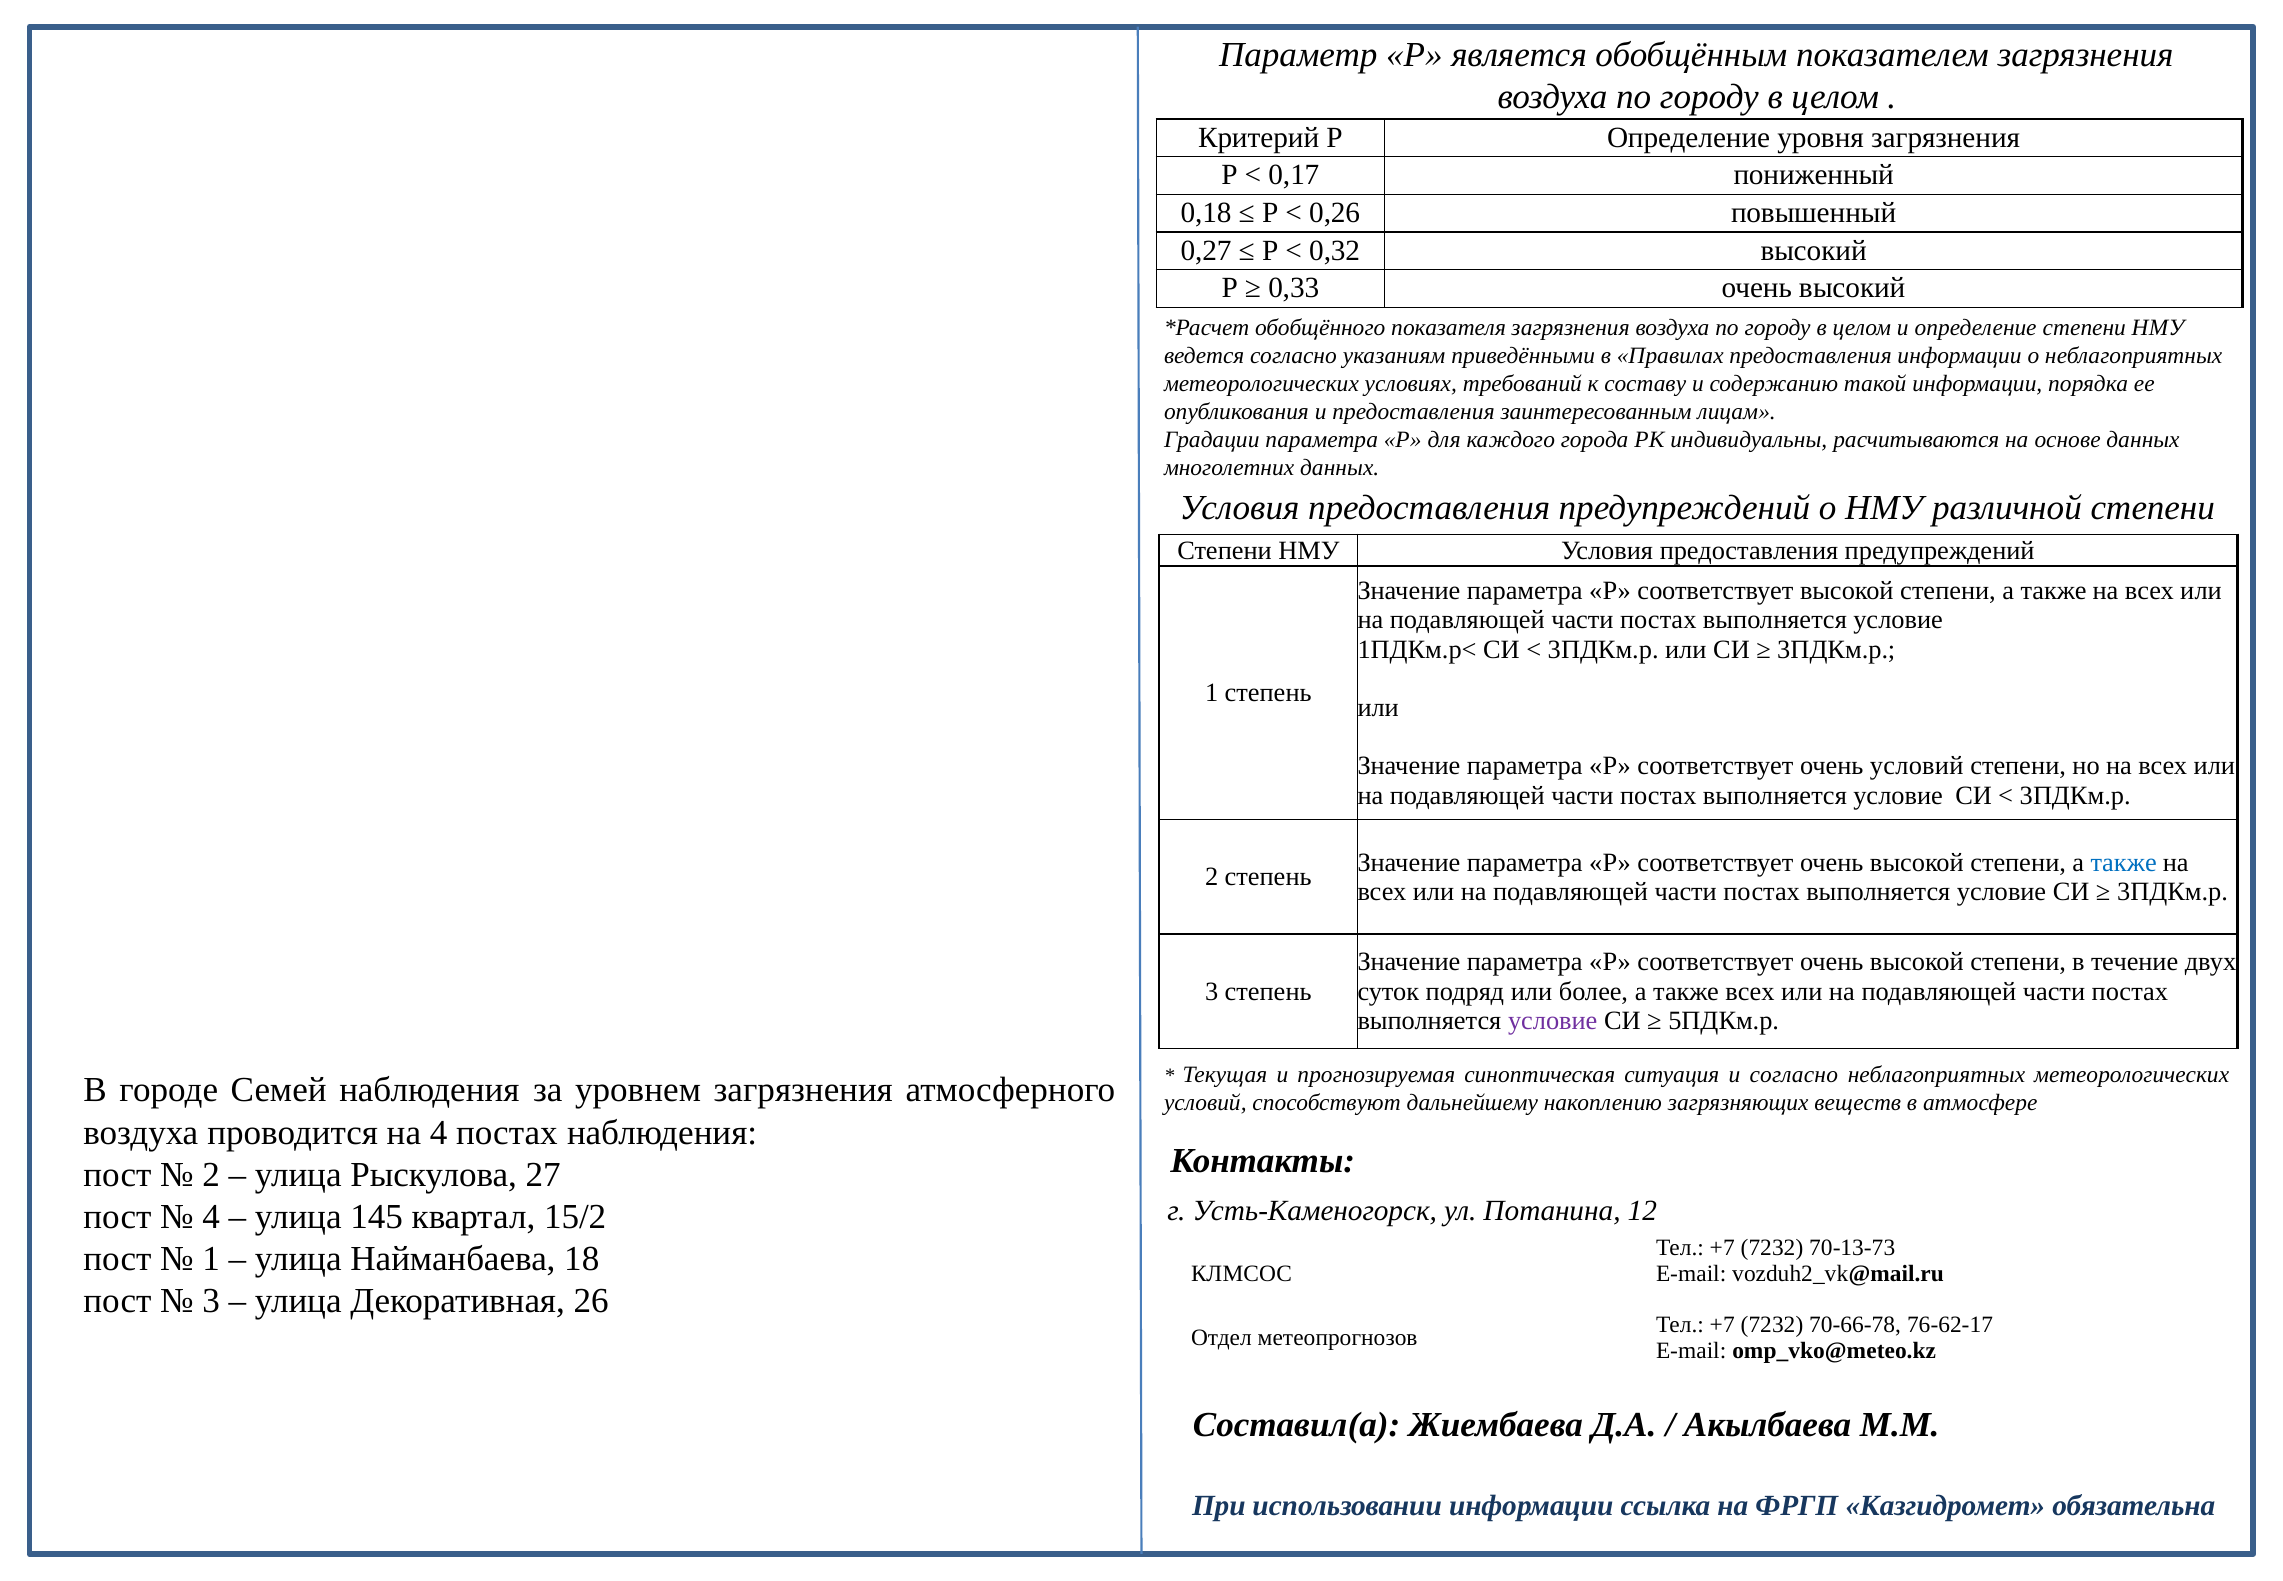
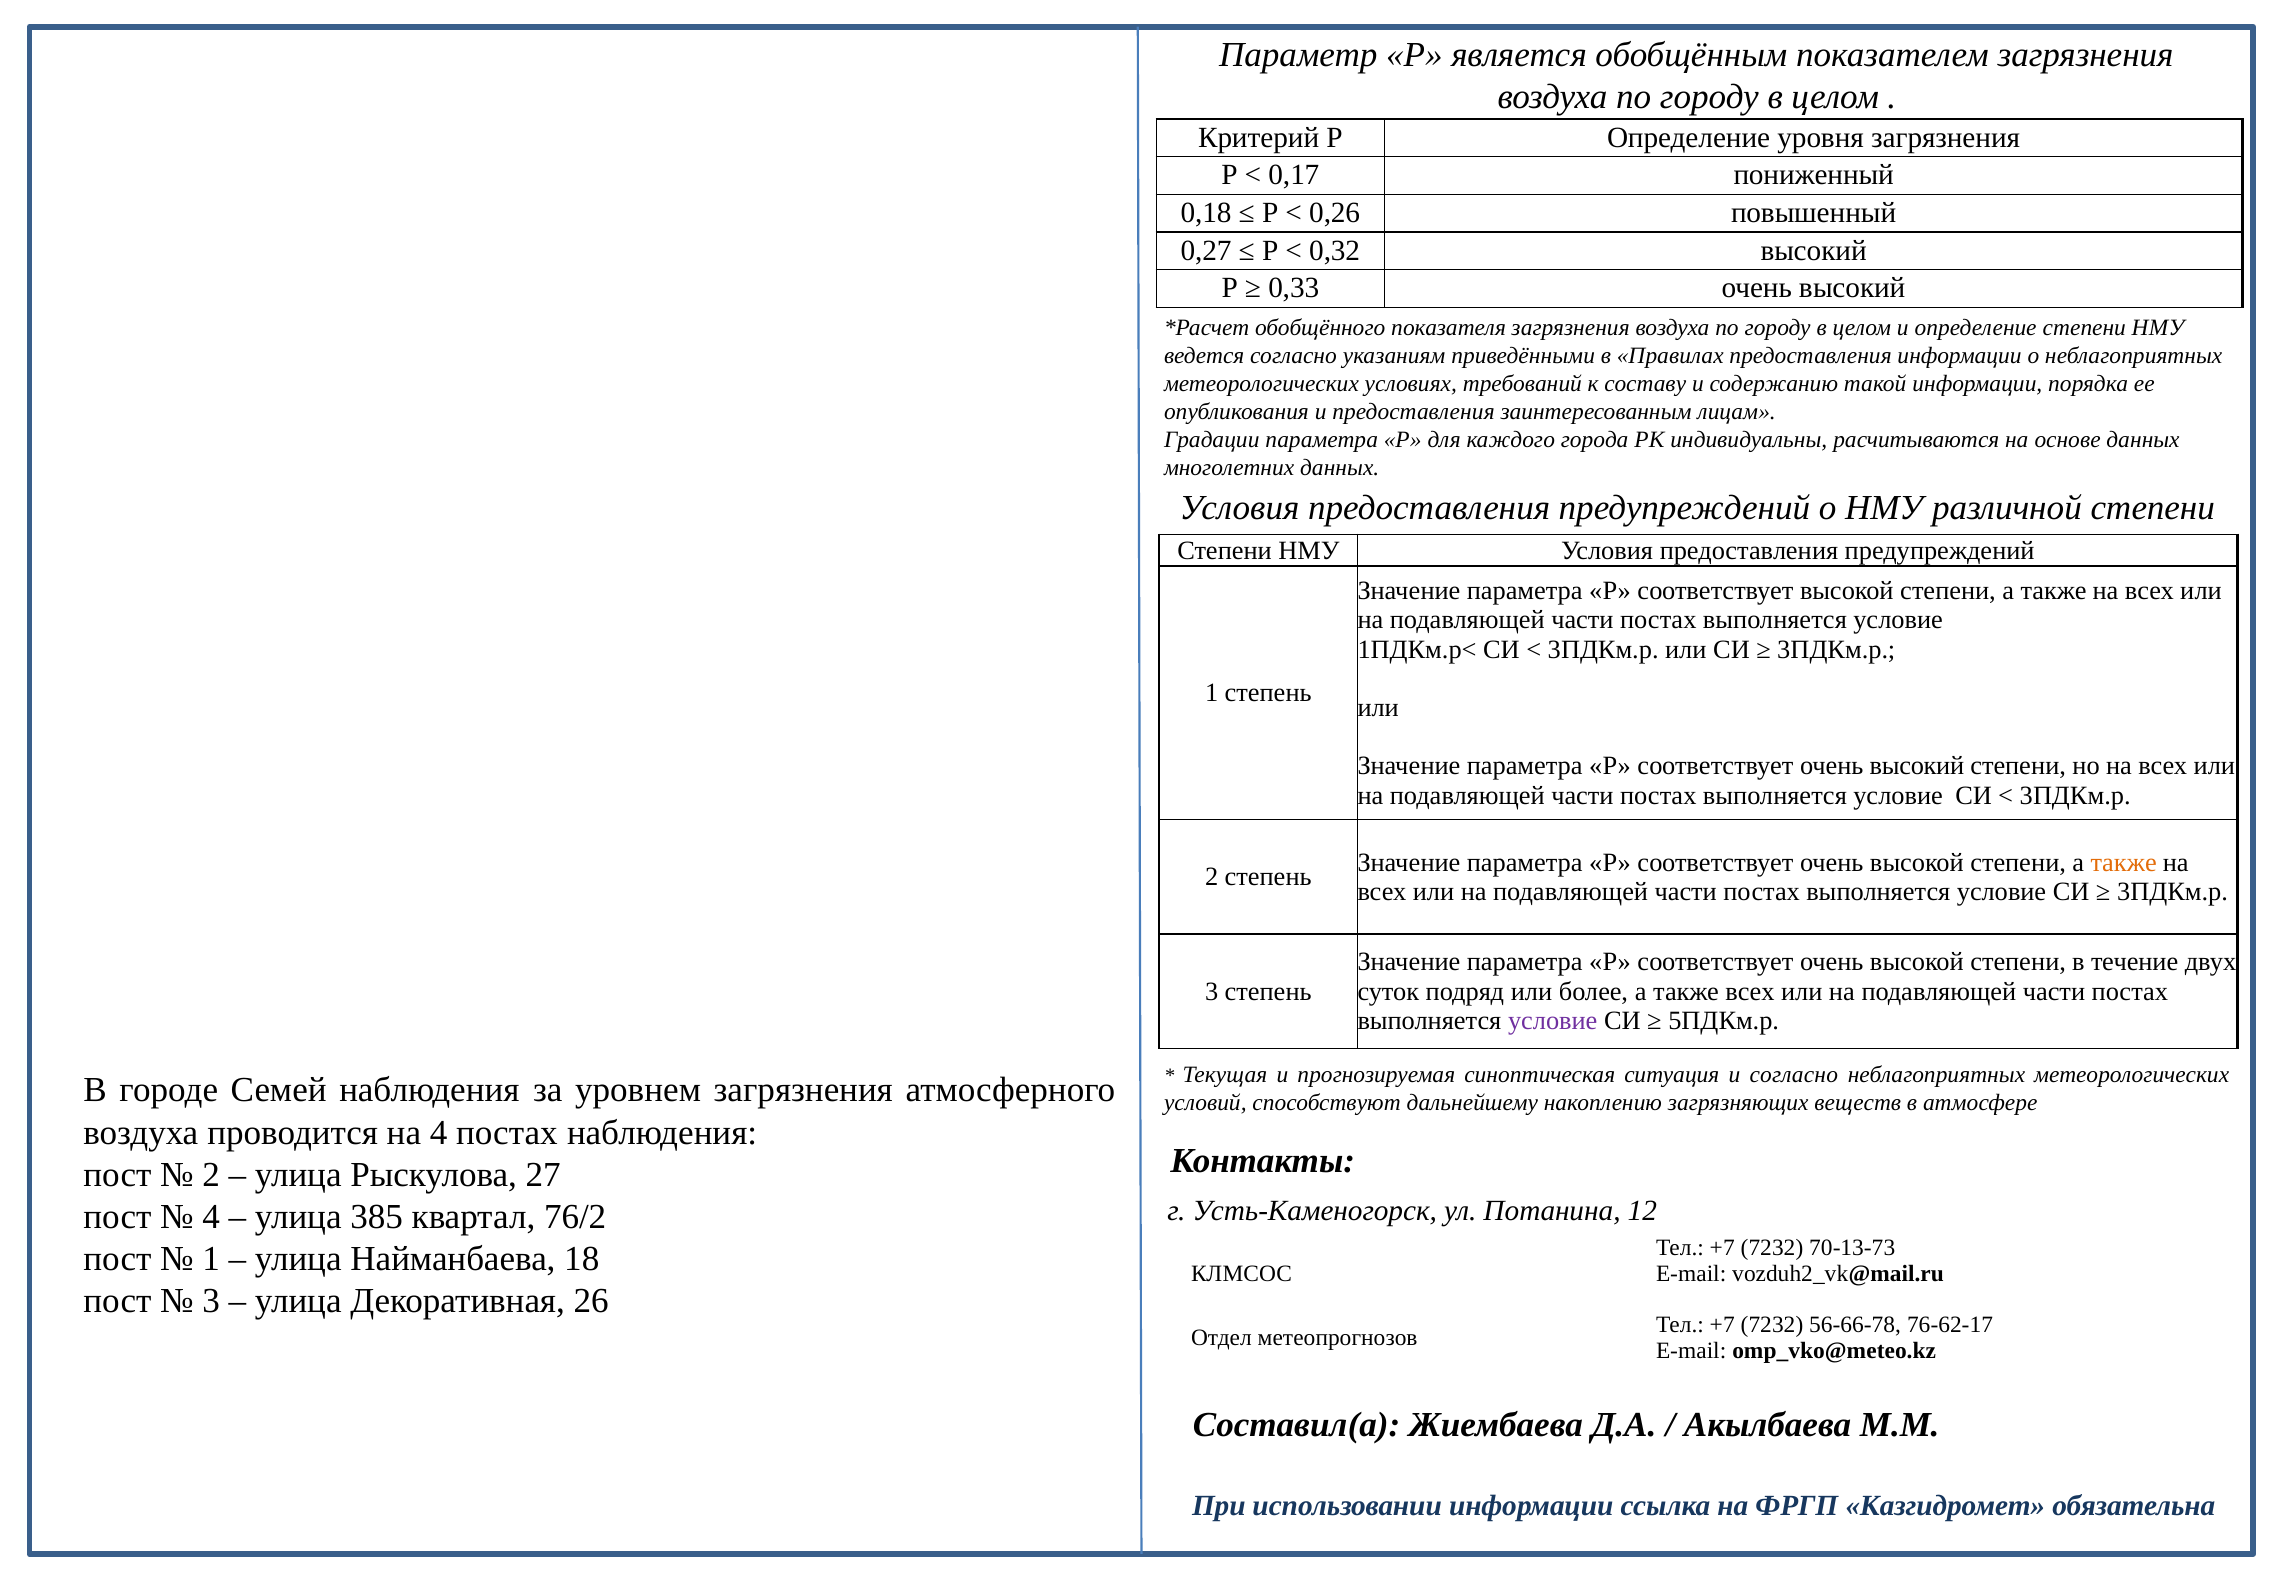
соответствует очень условий: условий -> высокий
также at (2124, 862) colour: blue -> orange
145: 145 -> 385
15/2: 15/2 -> 76/2
70-66-78: 70-66-78 -> 56-66-78
